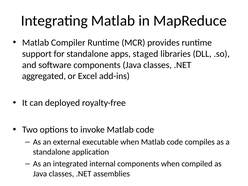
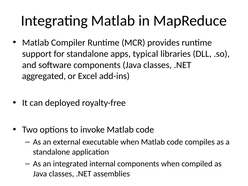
staged: staged -> typical
